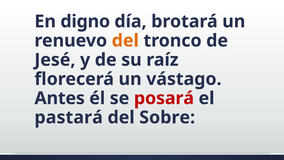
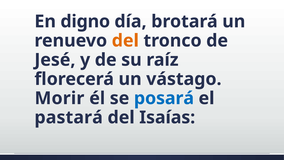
Antes: Antes -> Morir
posará colour: red -> blue
Sobre: Sobre -> Isaías
